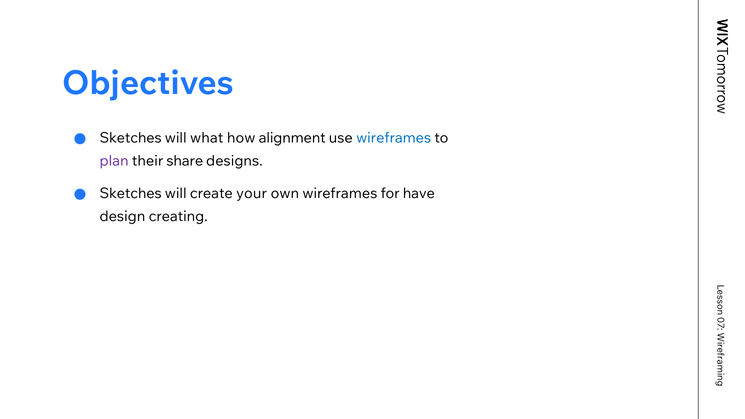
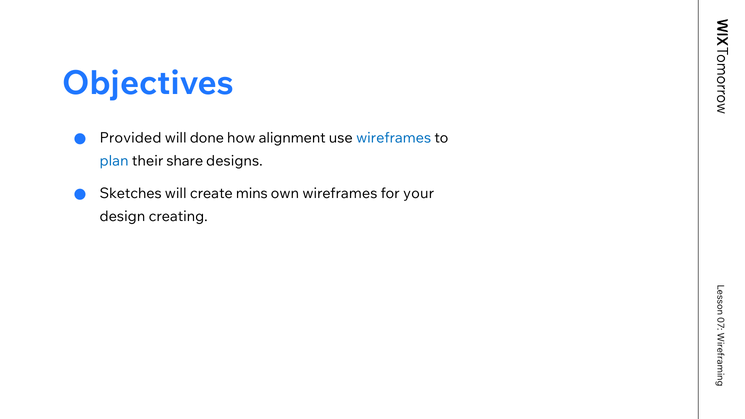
Sketches at (131, 138): Sketches -> Provided
what: what -> done
plan colour: purple -> blue
your: your -> mins
have: have -> your
